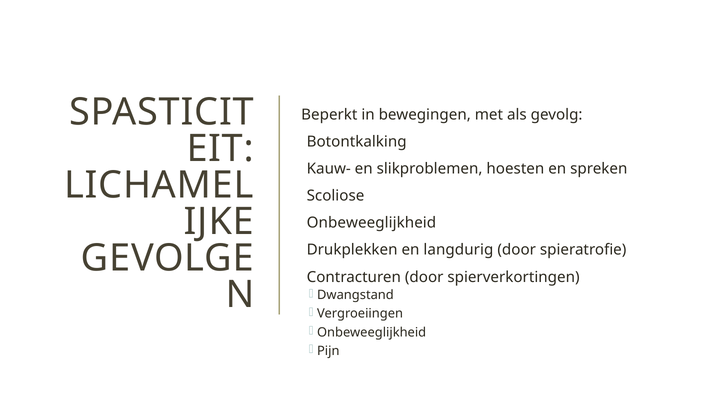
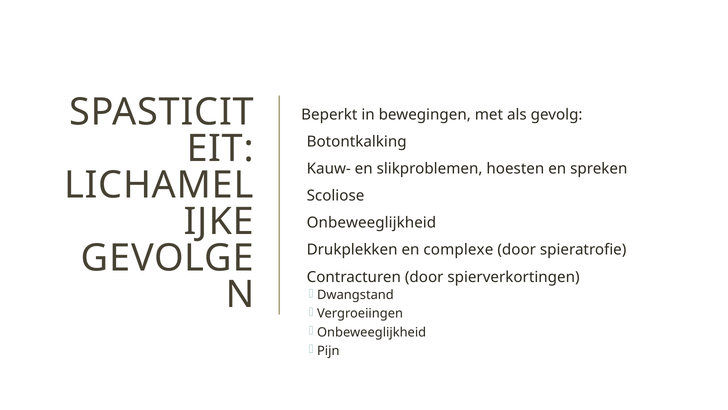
langdurig: langdurig -> complexe
